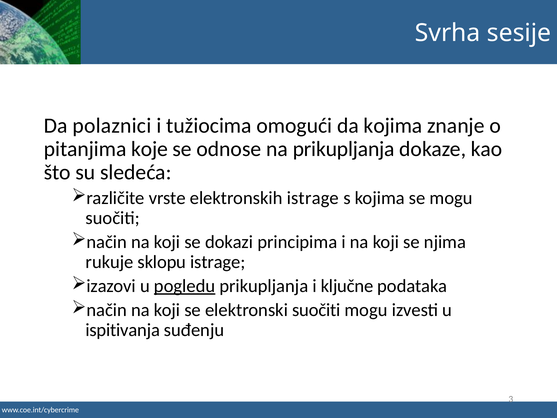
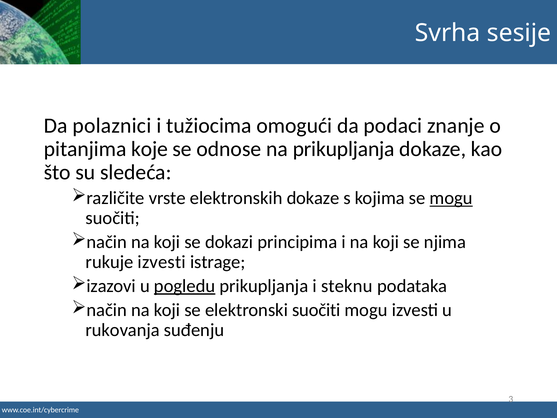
da kojima: kojima -> podaci
elektronskih istrage: istrage -> dokaze
mogu at (451, 198) underline: none -> present
rukuje sklopu: sklopu -> izvesti
ključne: ključne -> steknu
ispitivanja: ispitivanja -> rukovanja
